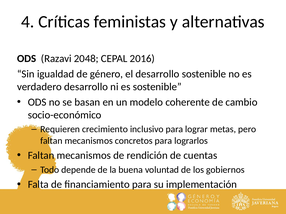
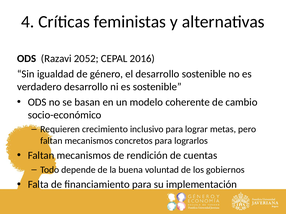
2048: 2048 -> 2052
